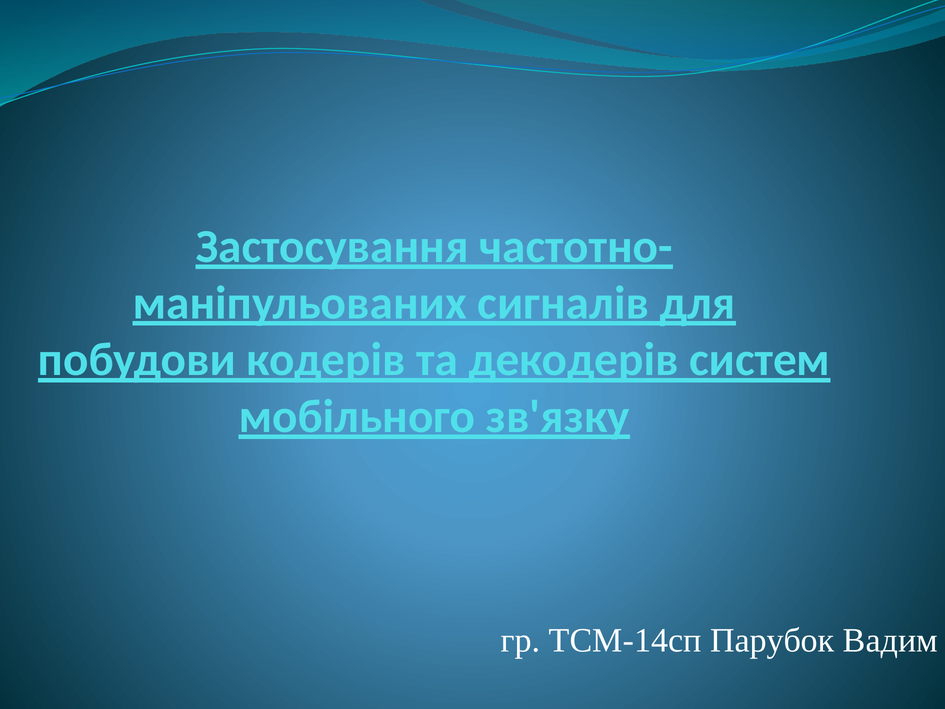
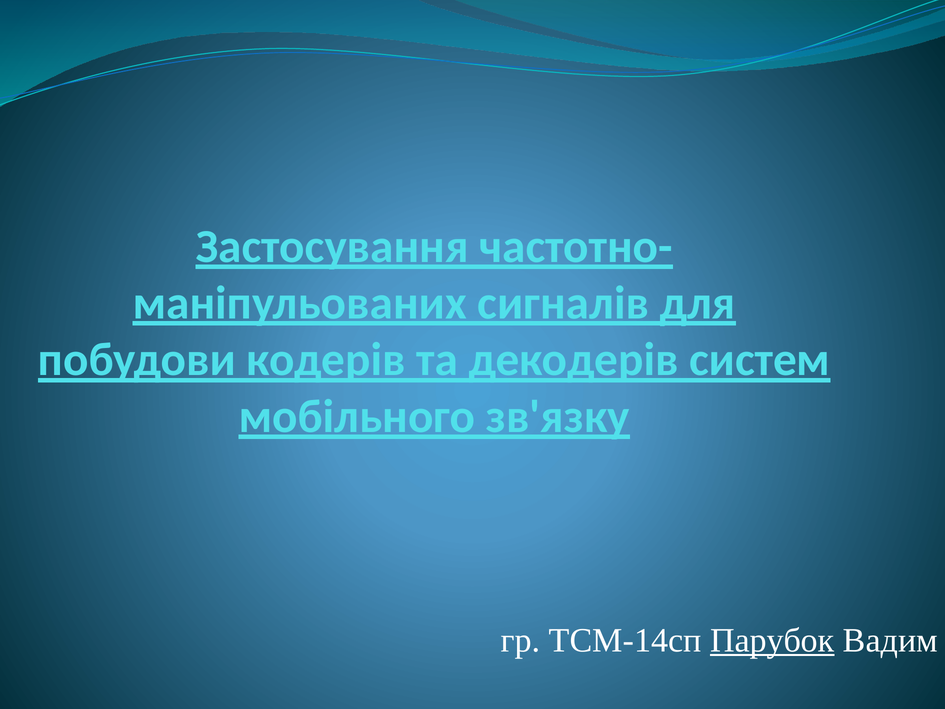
Парубок underline: none -> present
